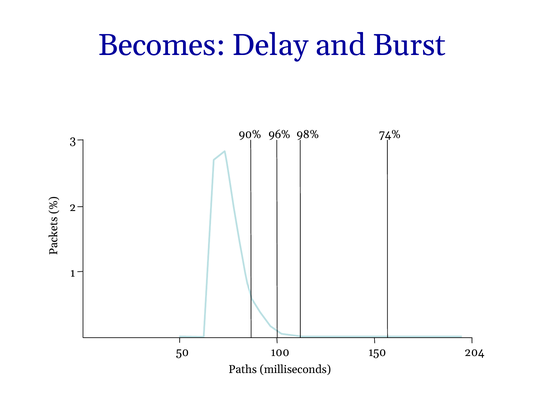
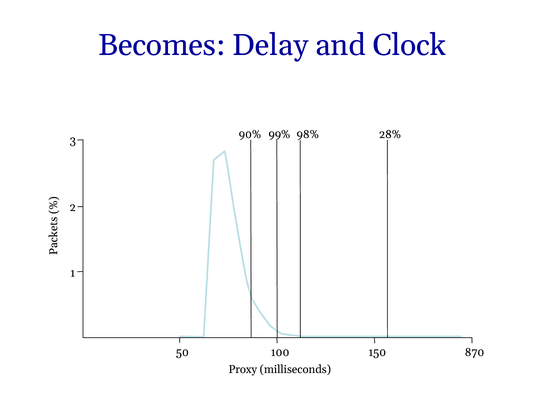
Burst: Burst -> Clock
96%: 96% -> 99%
74%: 74% -> 28%
204: 204 -> 870
Paths: Paths -> Proxy
